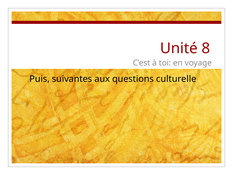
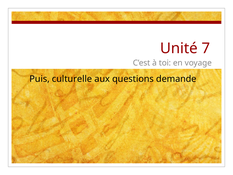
8: 8 -> 7
suivantes: suivantes -> culturelle
culturelle: culturelle -> demande
